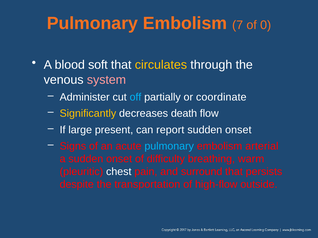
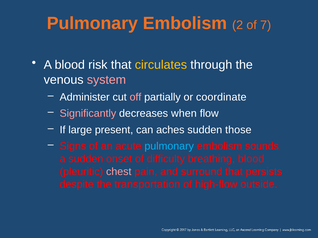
7: 7 -> 2
0: 0 -> 7
soft: soft -> risk
off colour: light blue -> pink
Significantly colour: yellow -> pink
death: death -> when
report: report -> aches
onset at (238, 130): onset -> those
arterial: arterial -> sounds
breathing warm: warm -> blood
chest colour: white -> pink
